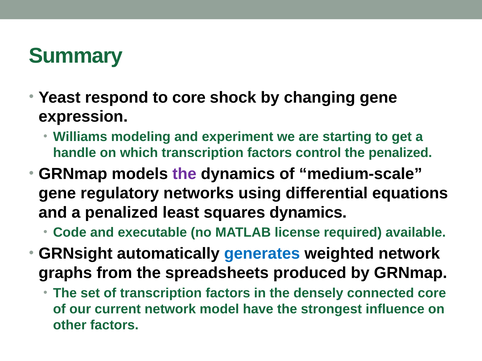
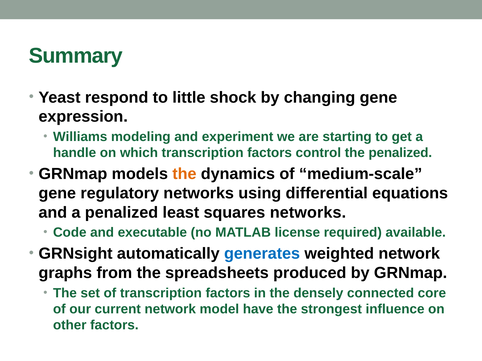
to core: core -> little
the at (184, 174) colour: purple -> orange
squares dynamics: dynamics -> networks
